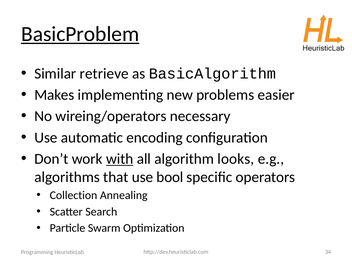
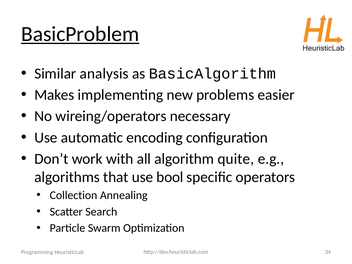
retrieve: retrieve -> analysis
with underline: present -> none
looks: looks -> quite
